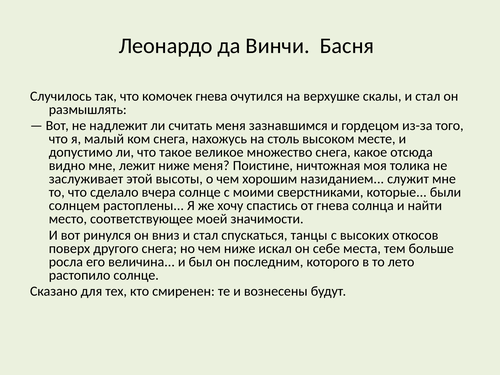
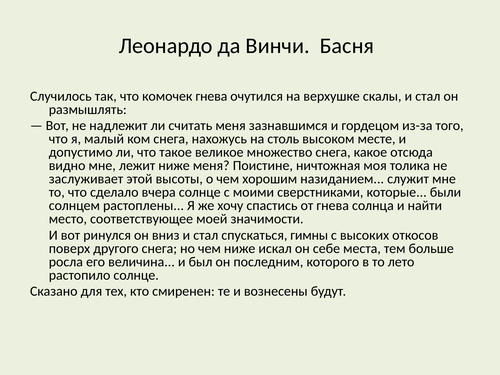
танцы: танцы -> гимны
